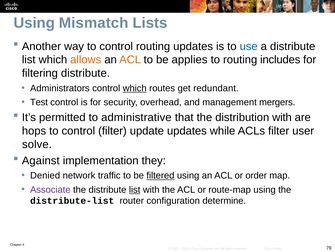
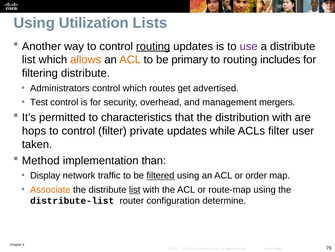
Mismatch: Mismatch -> Utilization
routing at (153, 46) underline: none -> present
use colour: blue -> purple
applies: applies -> primary
which at (135, 88) underline: present -> none
redundant: redundant -> advertised
administrative: administrative -> characteristics
update: update -> private
solve: solve -> taken
Against: Against -> Method
they: they -> than
Denied: Denied -> Display
Associate colour: purple -> orange
